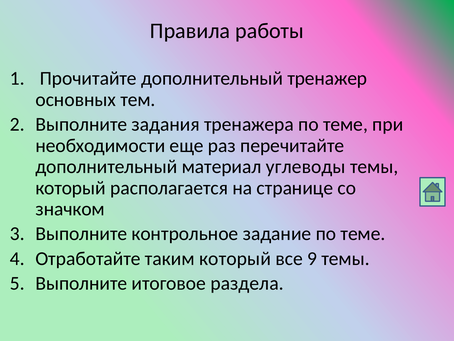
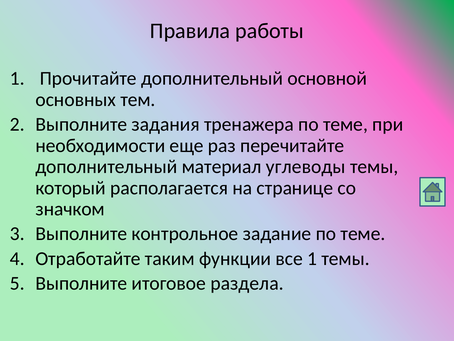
тренажер: тренажер -> основной
таким который: который -> функции
все 9: 9 -> 1
